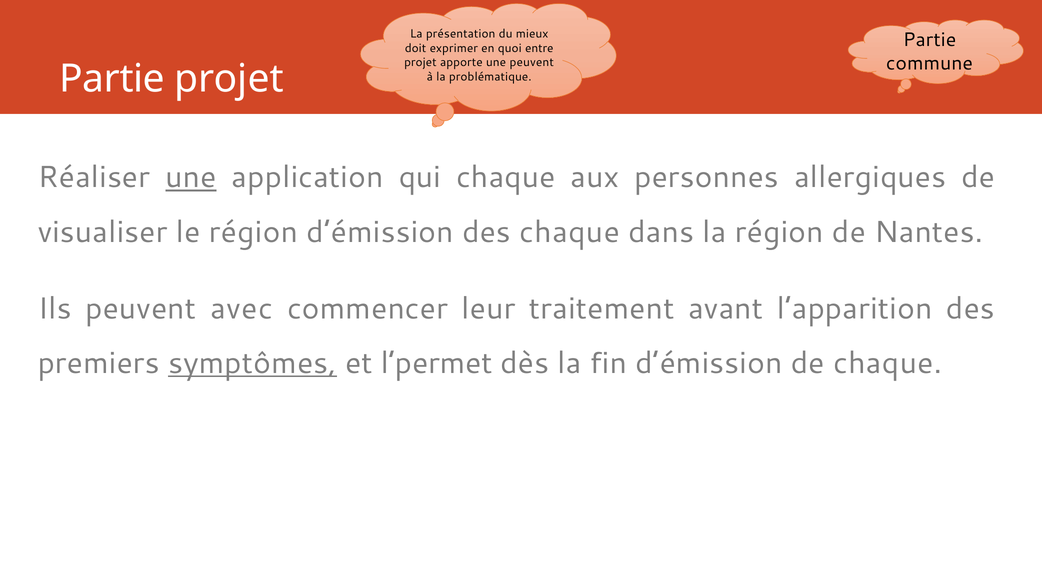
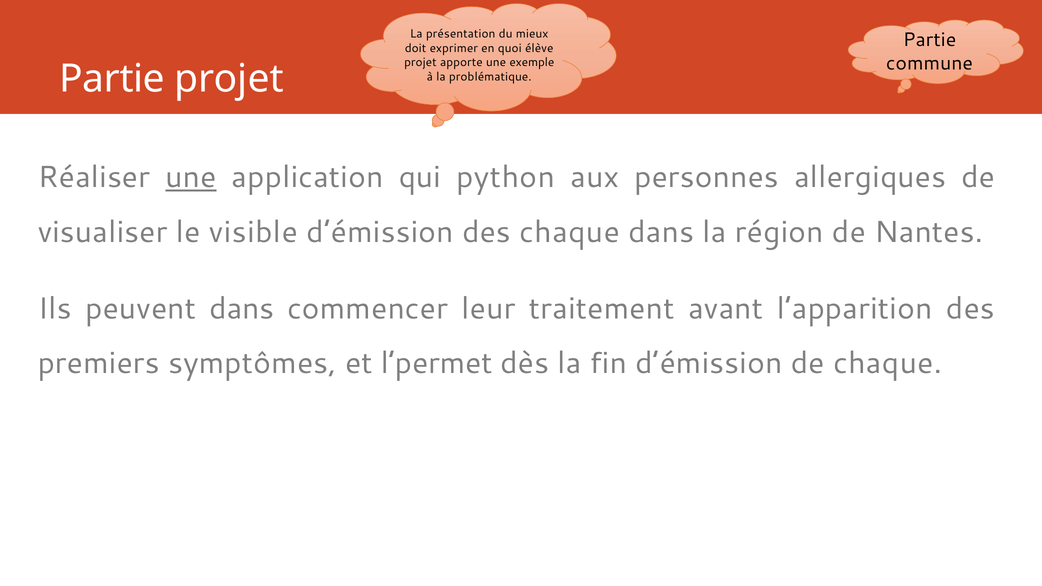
entre: entre -> élève
une peuvent: peuvent -> exemple
qui chaque: chaque -> python
le région: région -> visible
peuvent avec: avec -> dans
symptômes underline: present -> none
